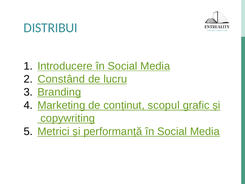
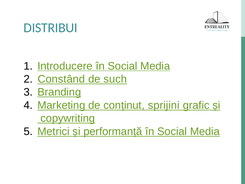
lucru: lucru -> such
scopul: scopul -> sprijini
